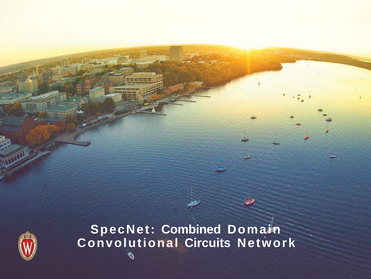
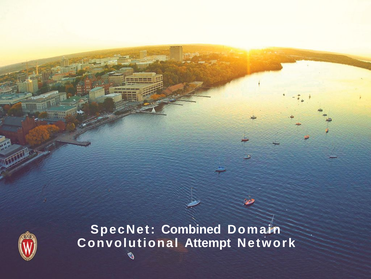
Circuits: Circuits -> Attempt
